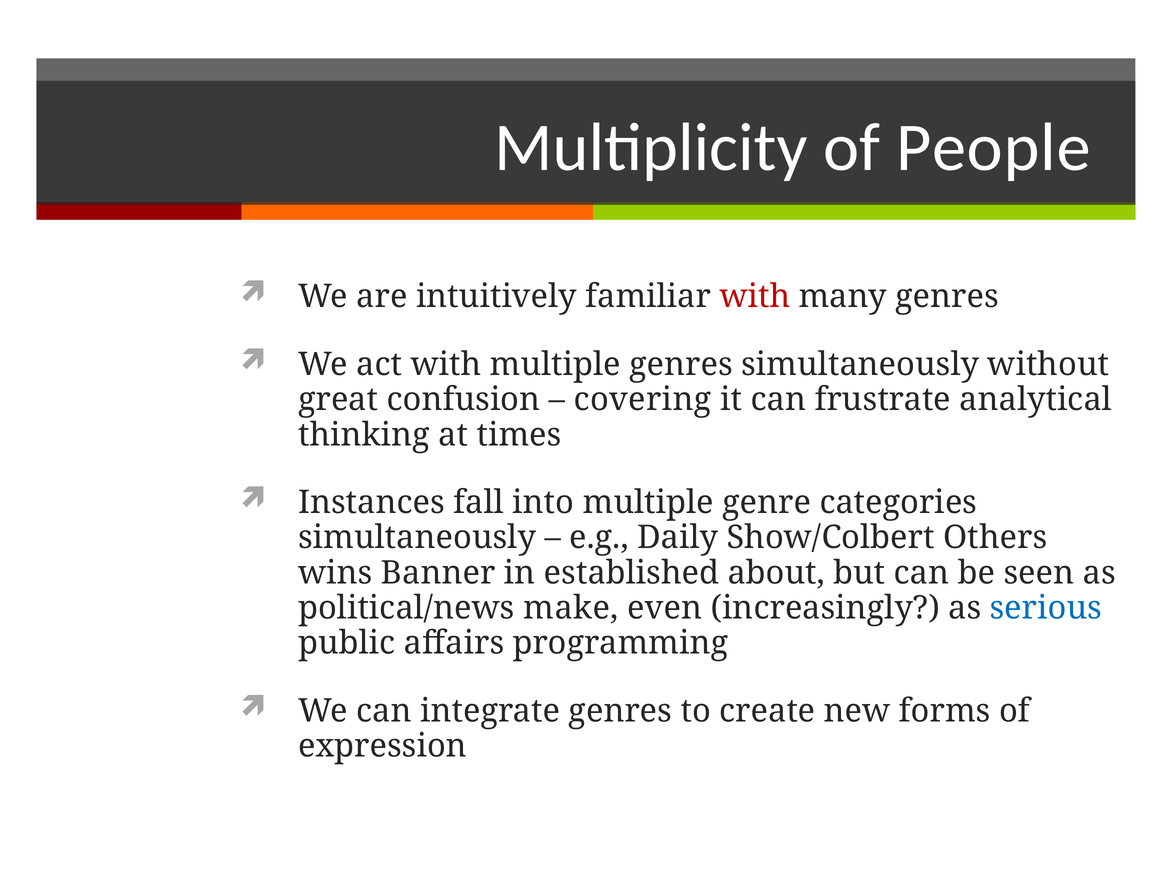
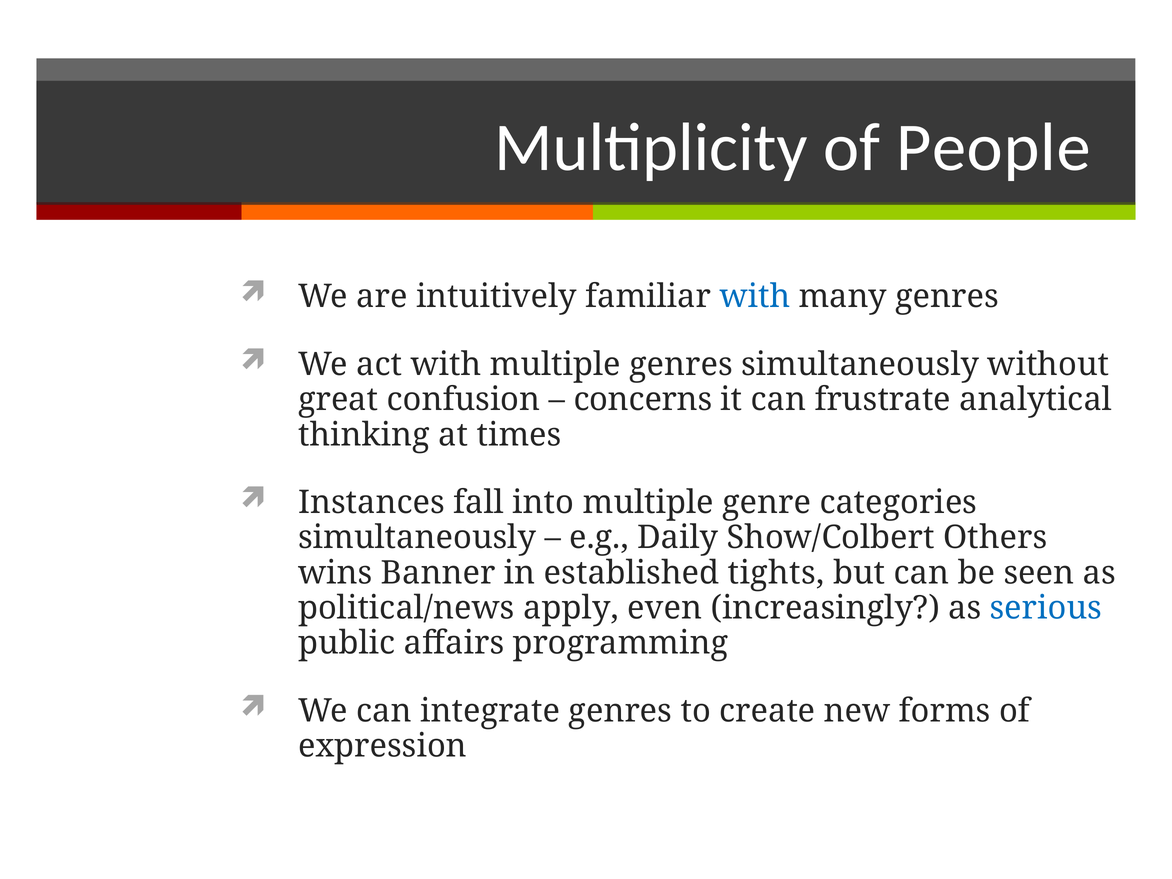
with at (755, 297) colour: red -> blue
covering: covering -> concerns
about: about -> tights
make: make -> apply
